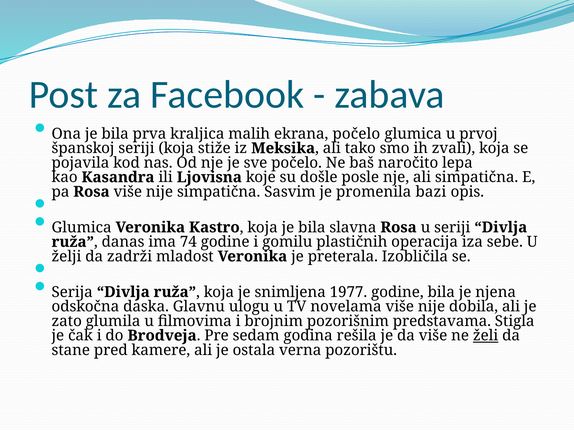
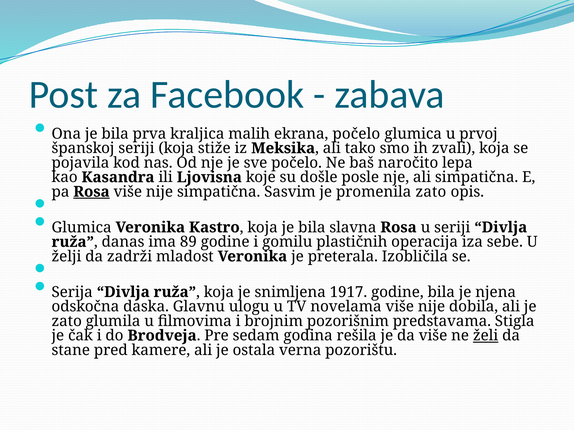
Rosa at (91, 192) underline: none -> present
promenila bazi: bazi -> zato
74: 74 -> 89
1977: 1977 -> 1917
